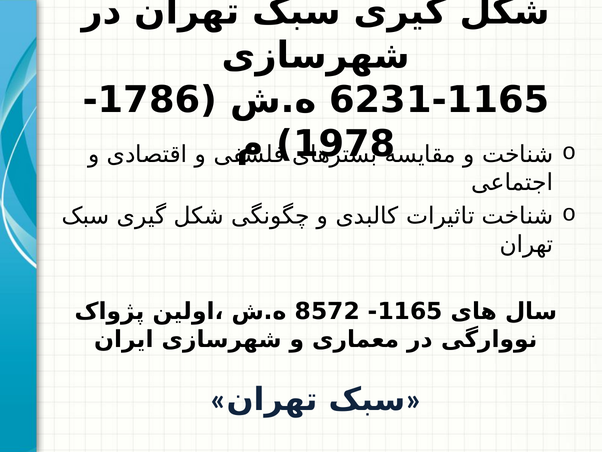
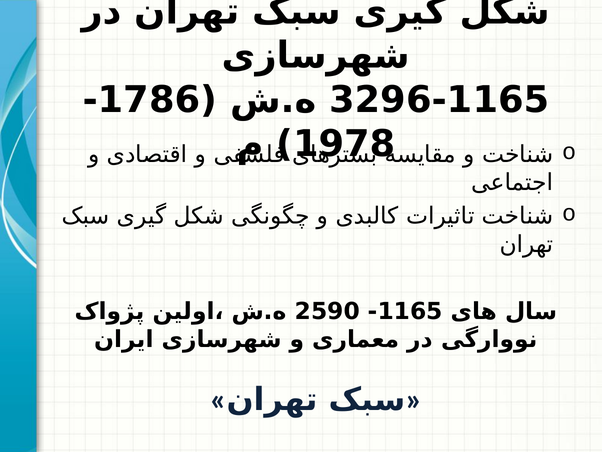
6231: 6231 -> 3296
8572: 8572 -> 2590
